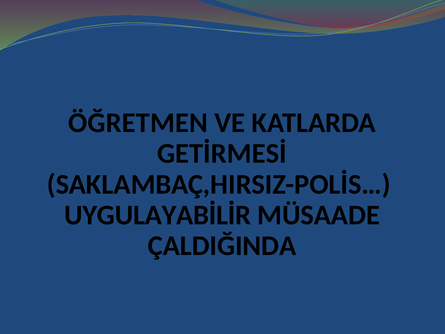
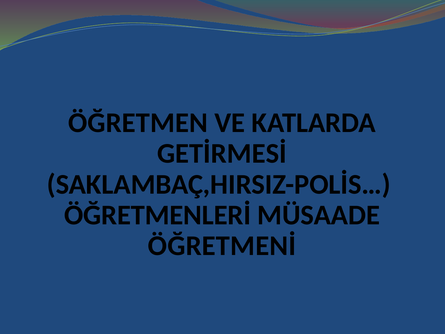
UYGULAYABİLİR: UYGULAYABİLİR -> ÖĞRETMENLERİ
ÇALDIĞINDA: ÇALDIĞINDA -> ÖĞRETMENİ
